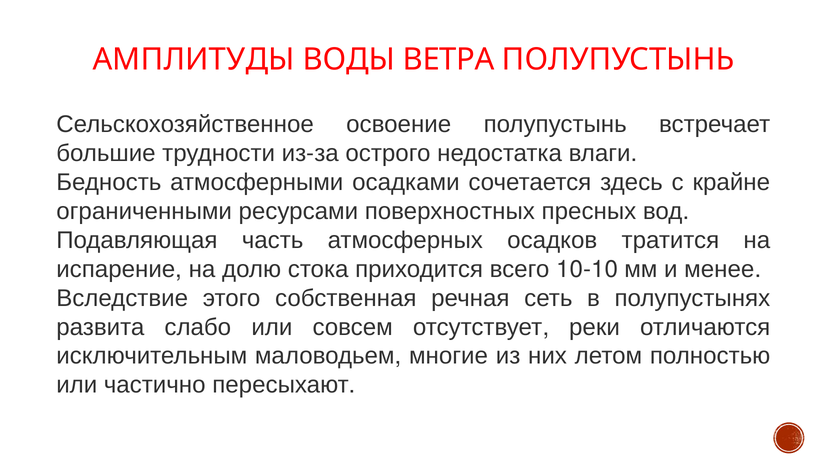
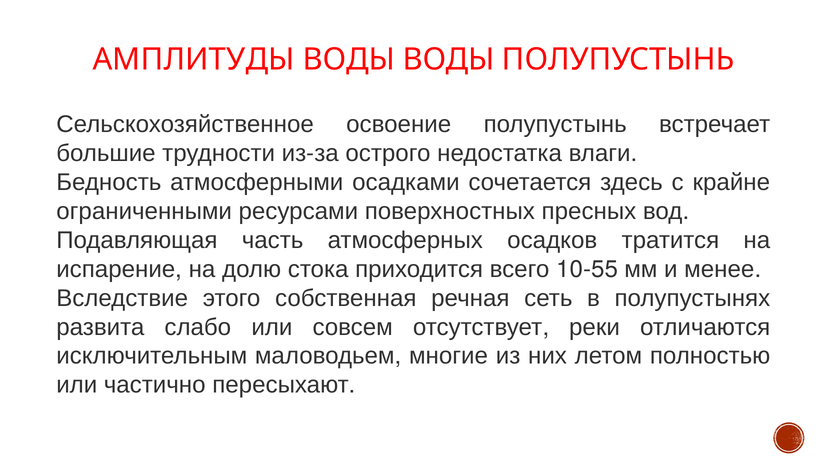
ВОДЫ ВЕТРА: ВЕТРА -> ВОДЫ
10-10: 10-10 -> 10-55
